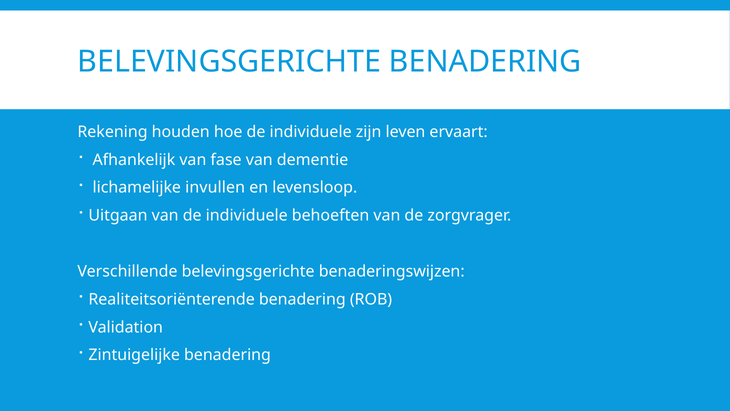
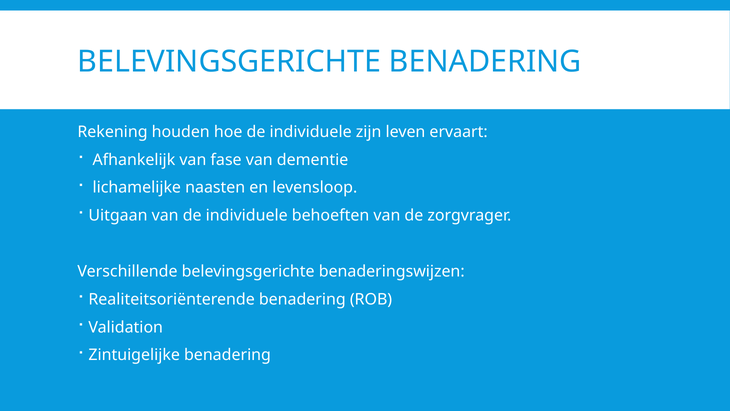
invullen: invullen -> naasten
